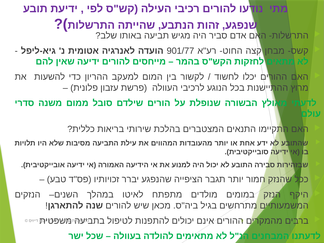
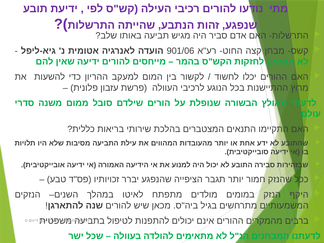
901/77: 901/77 -> 901/06
